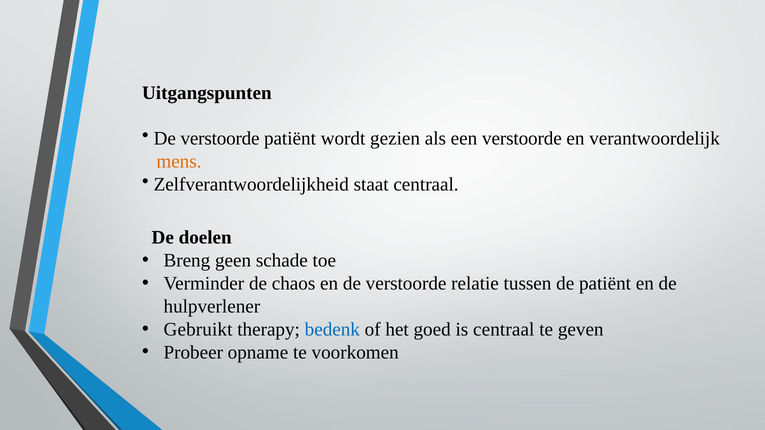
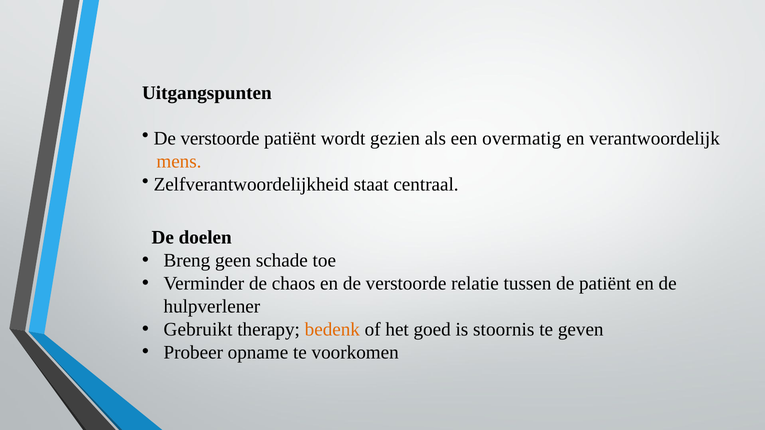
een verstoorde: verstoorde -> overmatig
bedenk colour: blue -> orange
is centraal: centraal -> stoornis
